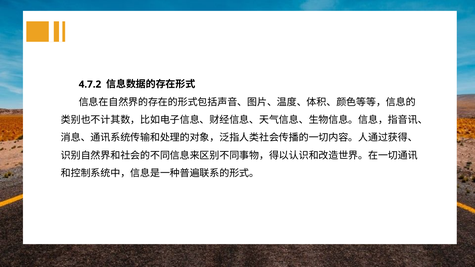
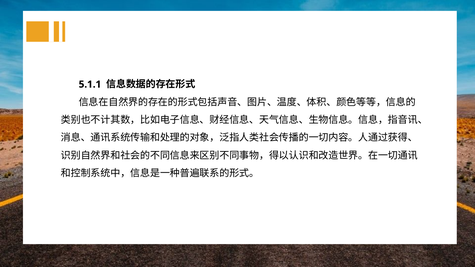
4.7.2: 4.7.2 -> 5.1.1
